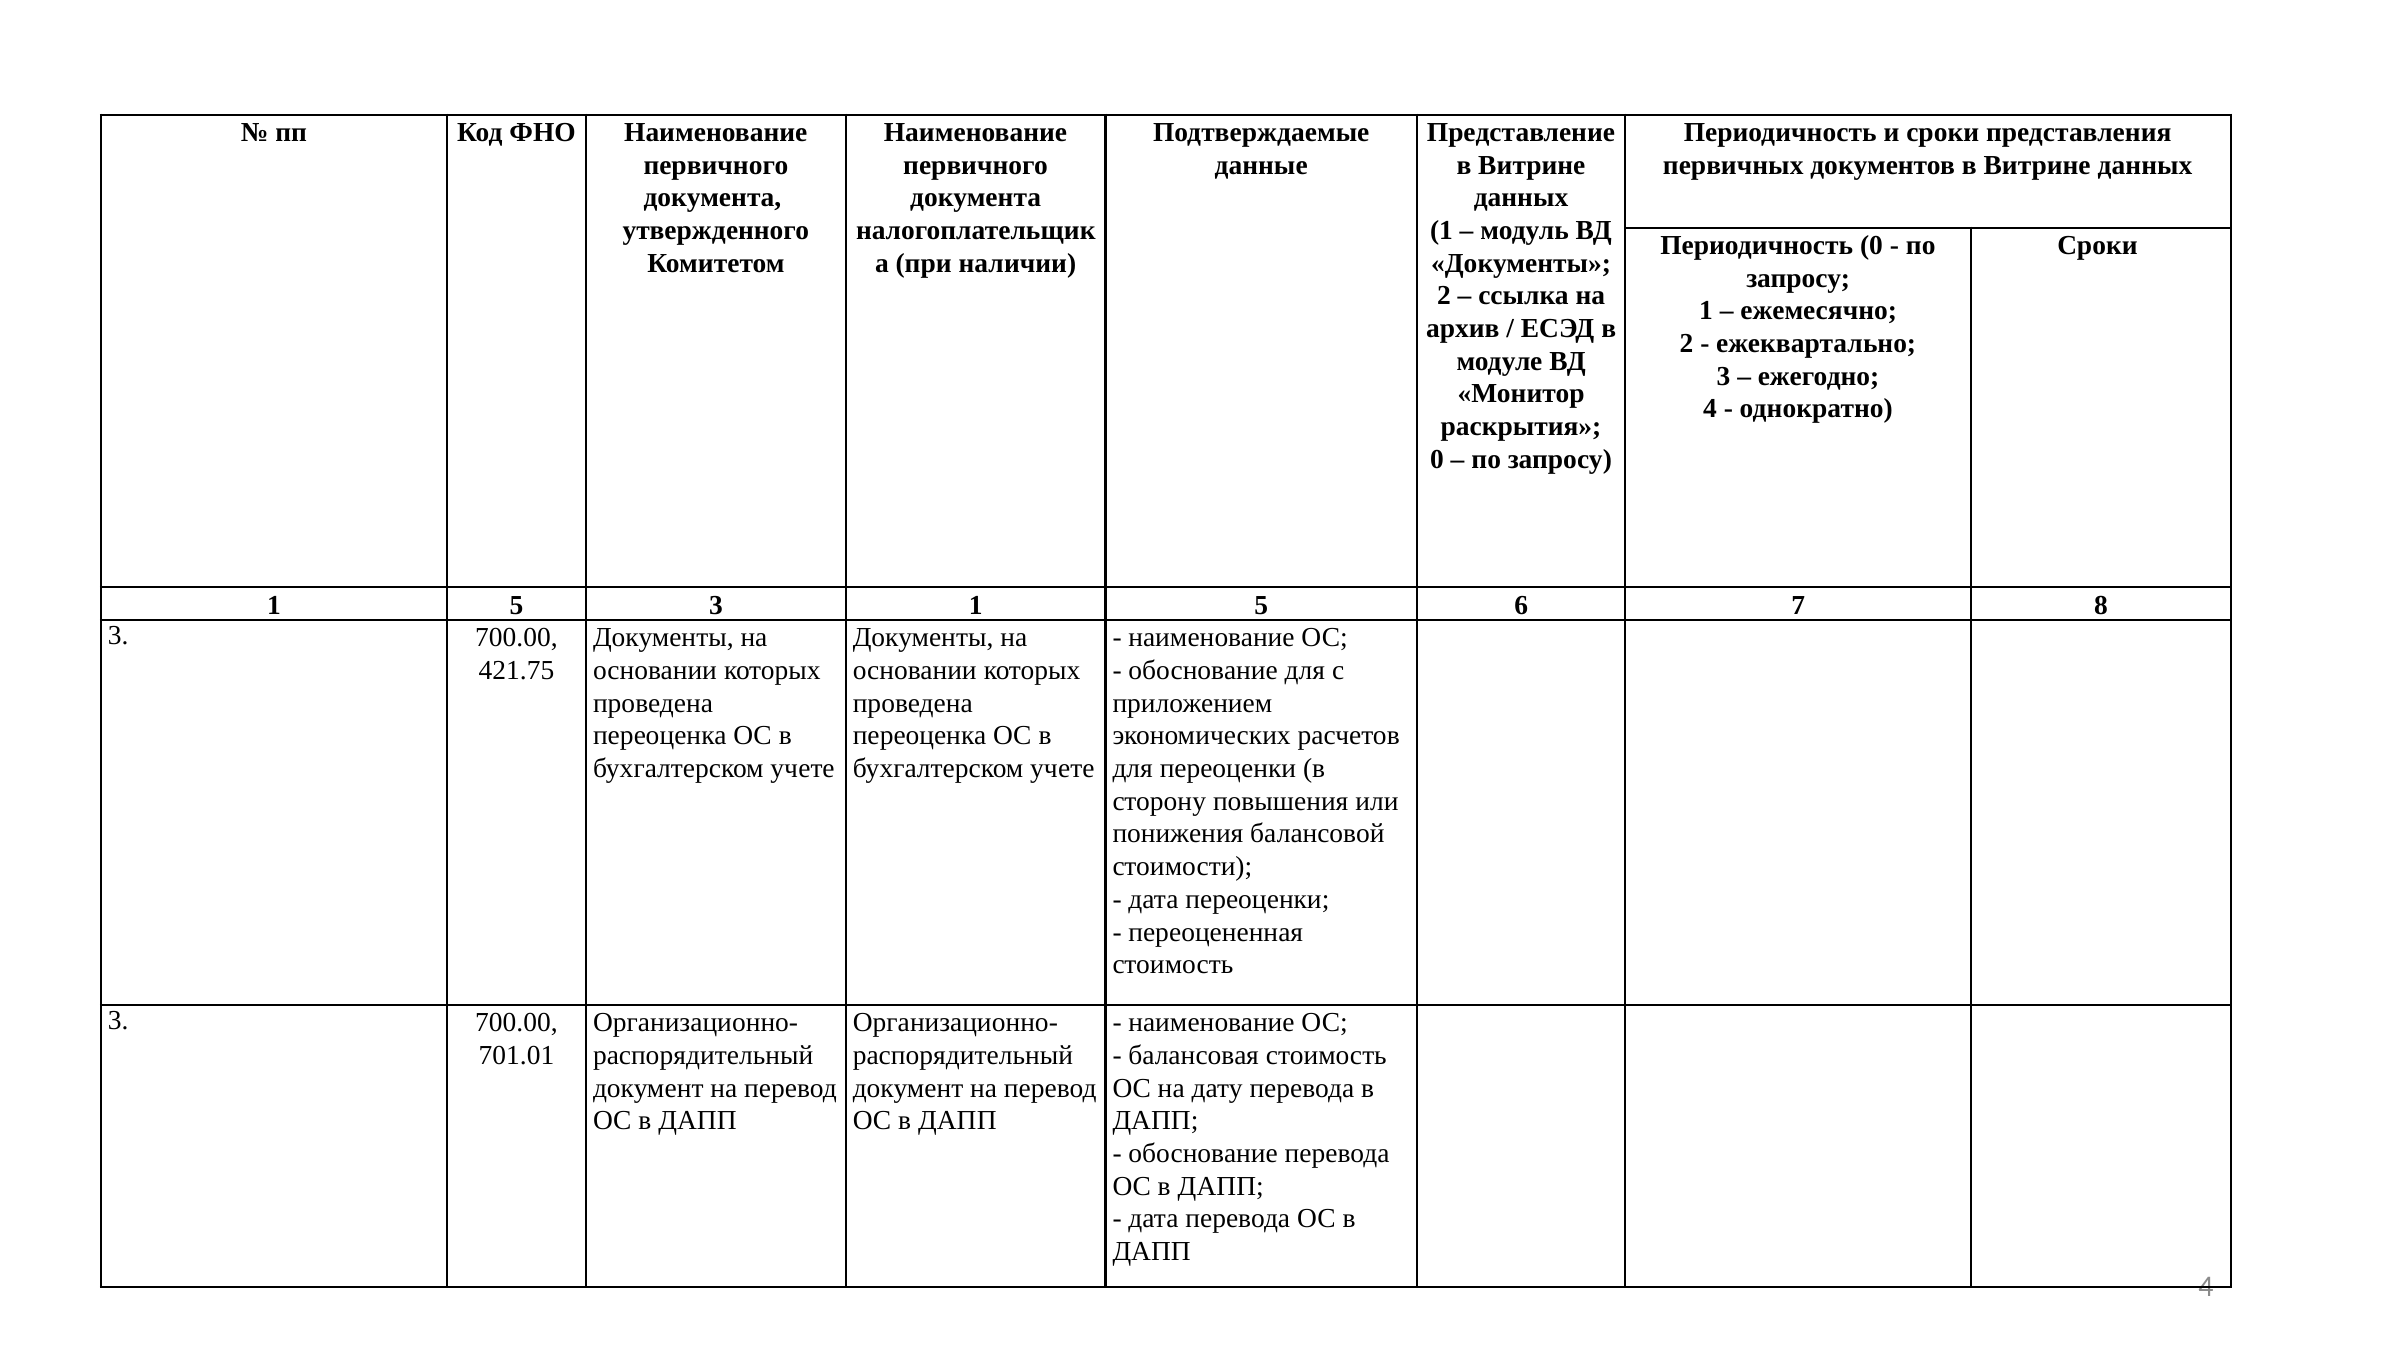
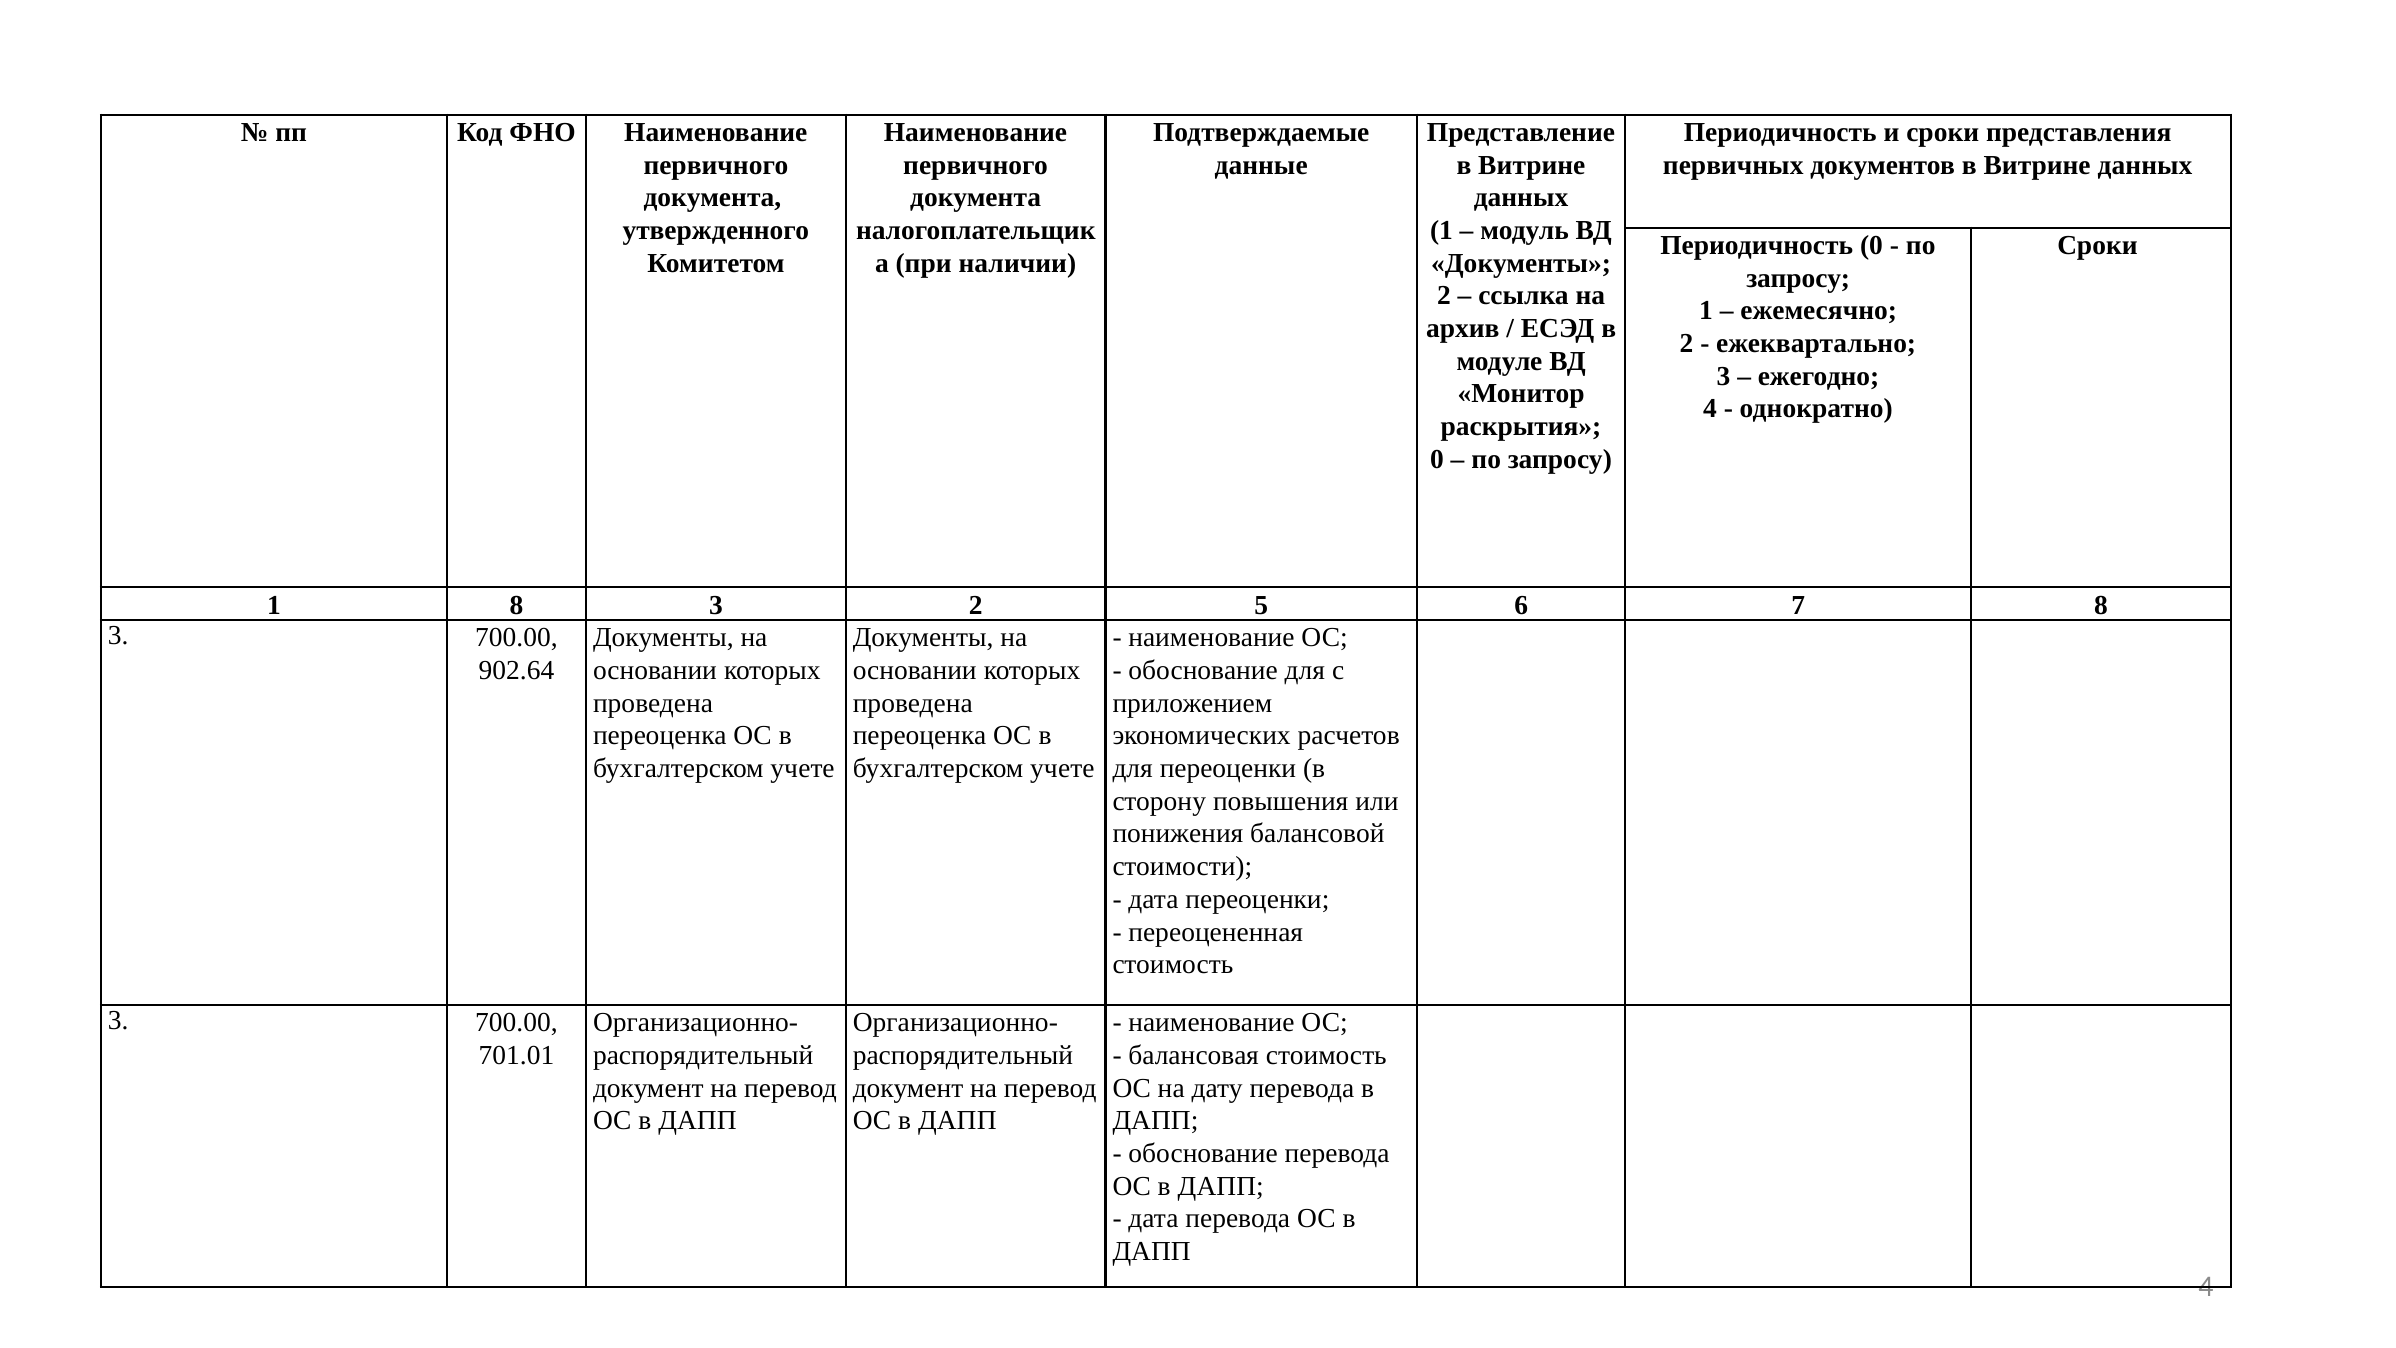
5 at (516, 605): 5 -> 8
3 1: 1 -> 2
421.75: 421.75 -> 902.64
